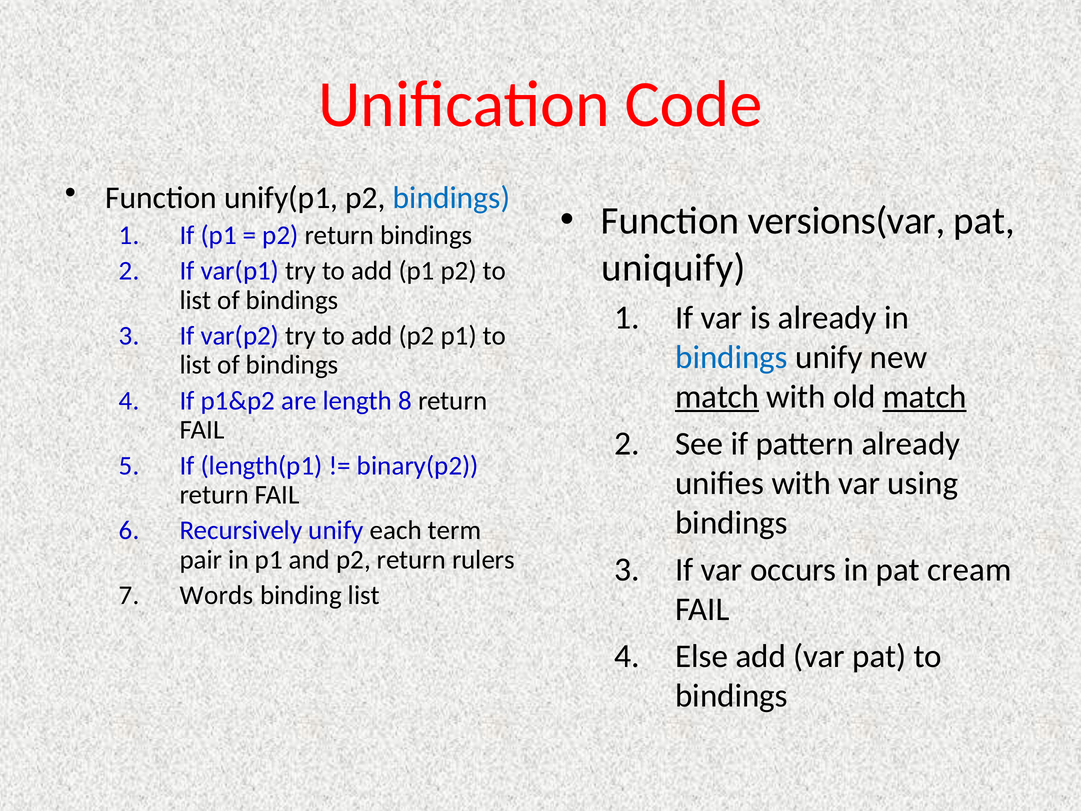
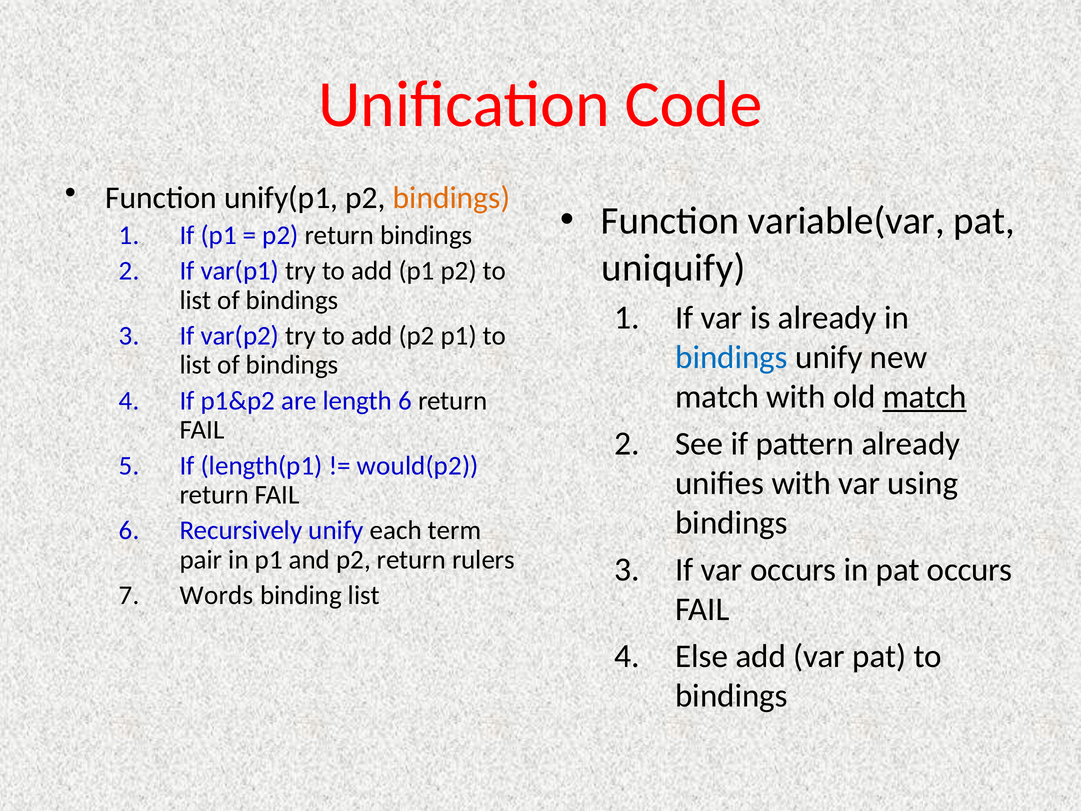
bindings at (452, 198) colour: blue -> orange
versions(var: versions(var -> variable(var
match at (717, 397) underline: present -> none
length 8: 8 -> 6
binary(p2: binary(p2 -> would(p2
pat cream: cream -> occurs
